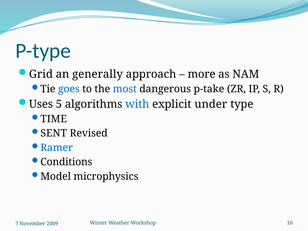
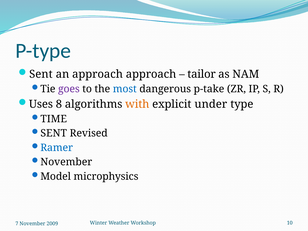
Grid at (41, 74): Grid -> Sent
an generally: generally -> approach
more: more -> tailor
goes colour: blue -> purple
5: 5 -> 8
with colour: blue -> orange
Conditions at (66, 162): Conditions -> November
